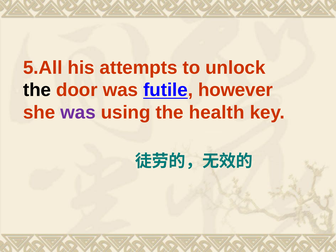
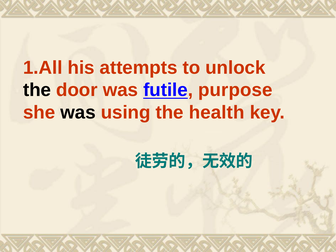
5.All: 5.All -> 1.All
however: however -> purpose
was at (78, 112) colour: purple -> black
